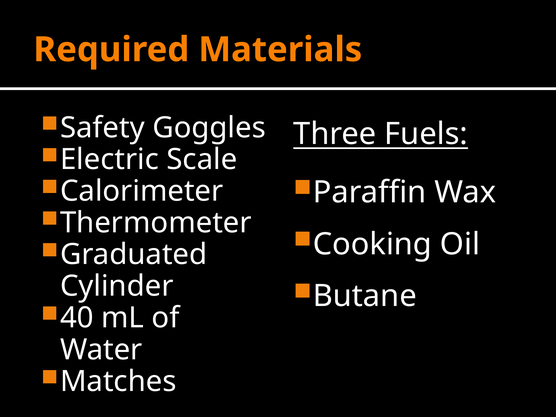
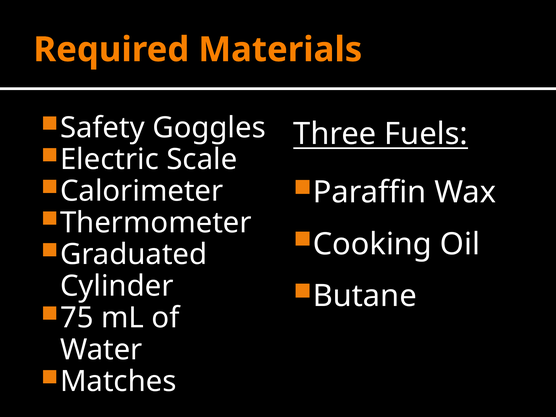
40: 40 -> 75
